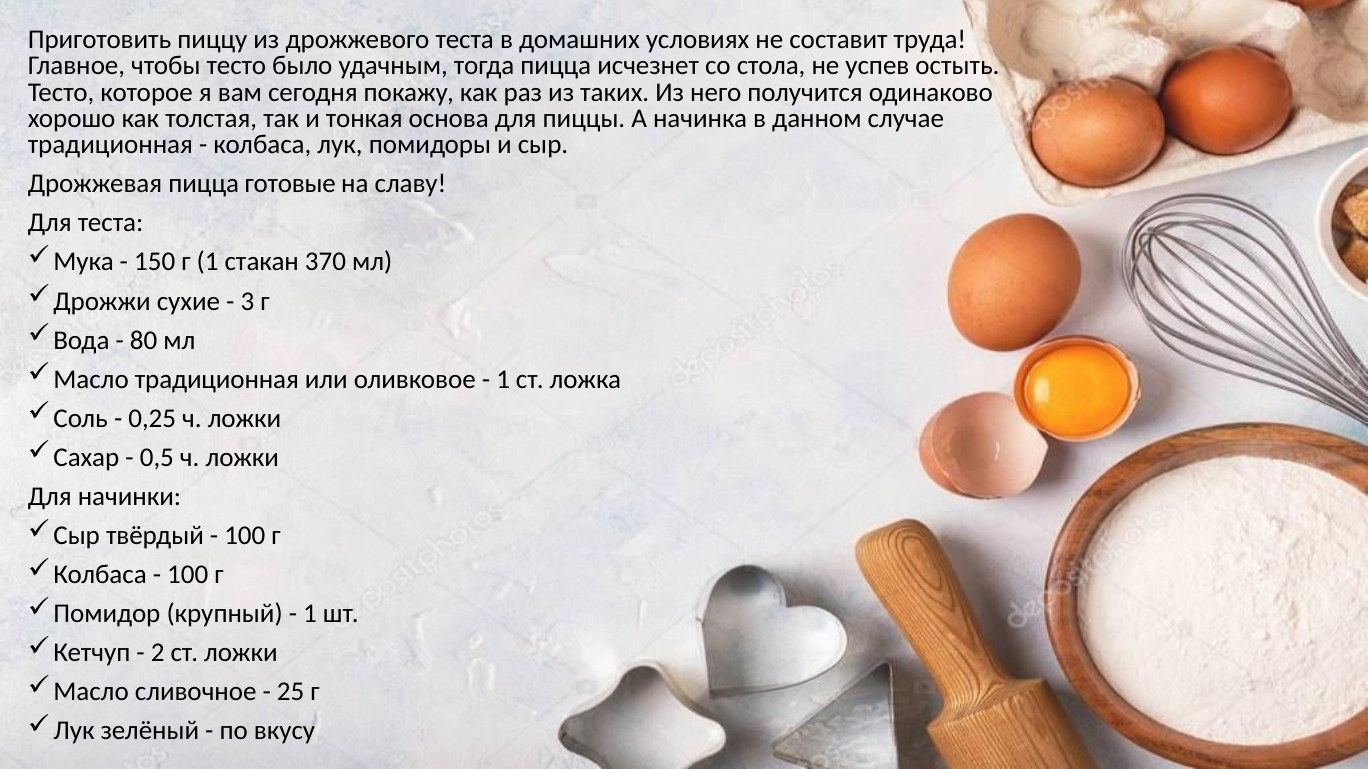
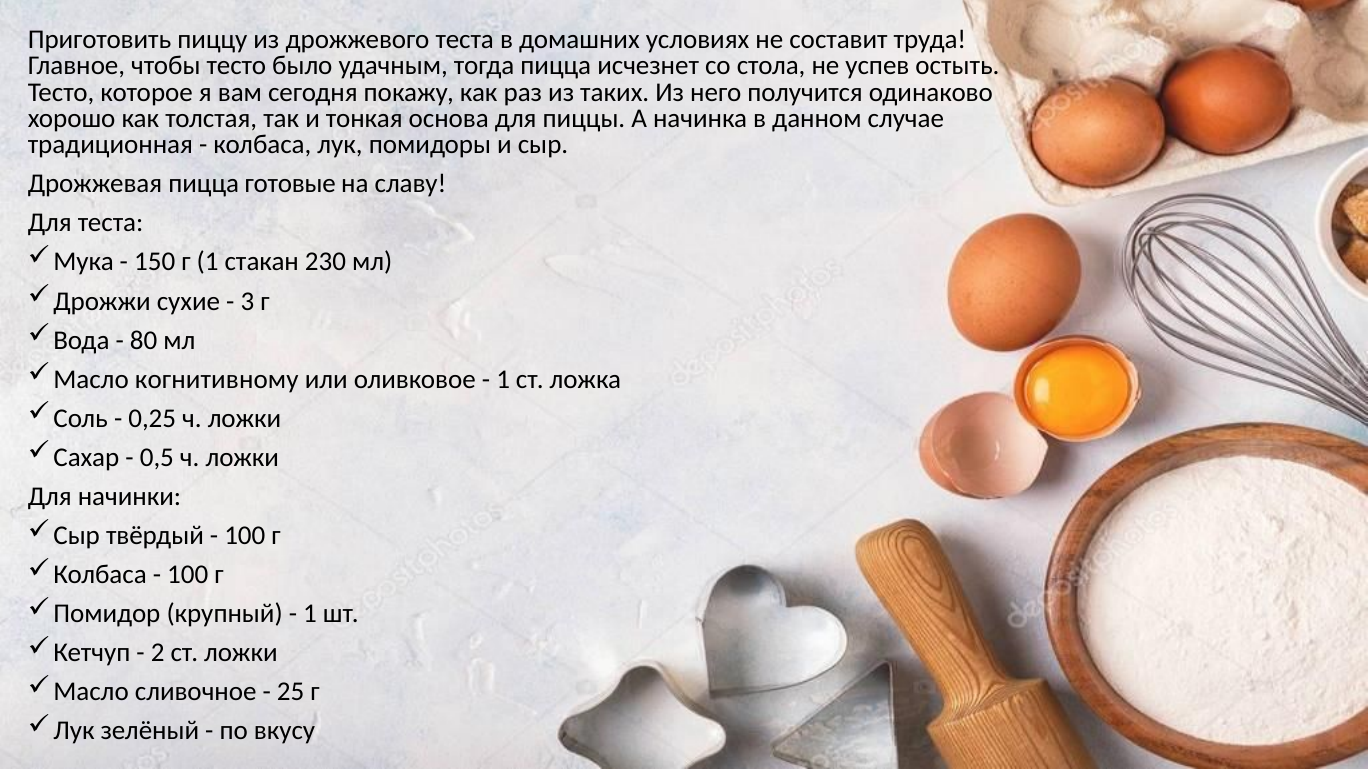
370: 370 -> 230
Масло традиционная: традиционная -> когнитивному
